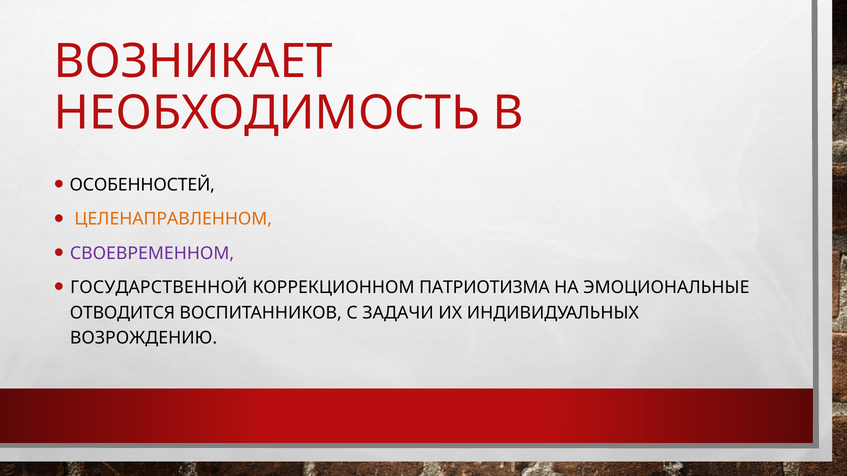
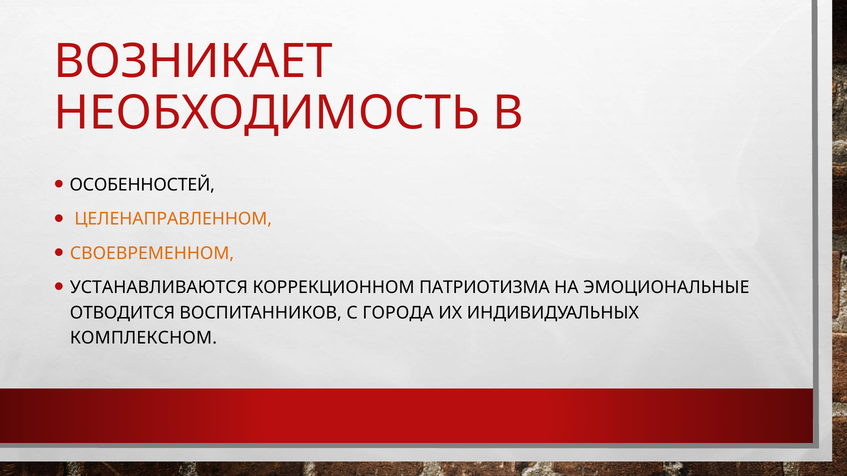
СВОЕВРЕМЕННОМ colour: purple -> orange
ГОСУДАРСТВЕННОЙ: ГОСУДАРСТВЕННОЙ -> УСТАНАВЛИВАЮТСЯ
ЗАДАЧИ: ЗАДАЧИ -> ГОРОДА
ВОЗРОЖДЕНИЮ: ВОЗРОЖДЕНИЮ -> КОМПЛЕКСНОМ
